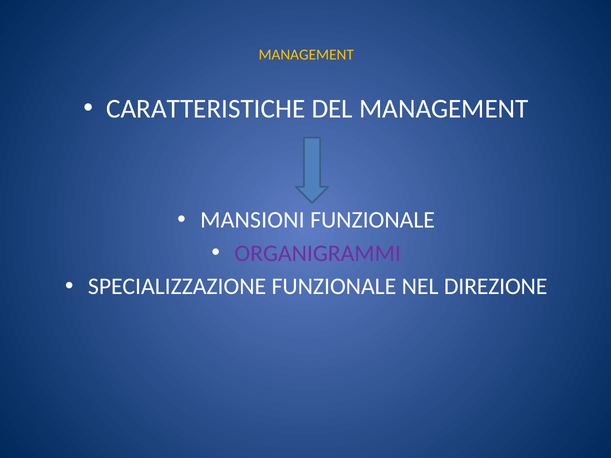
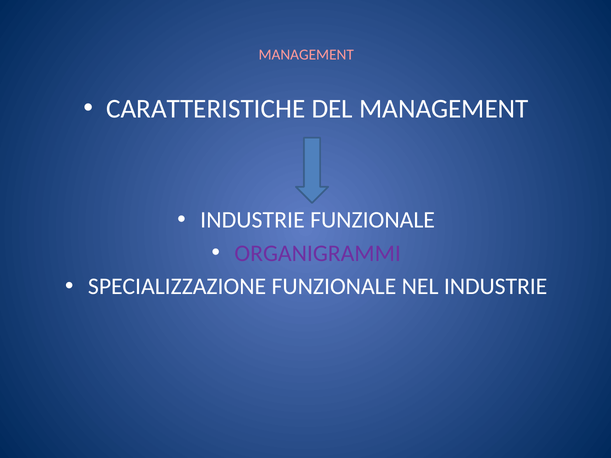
MANAGEMENT at (306, 55) colour: yellow -> pink
MANSIONI at (252, 220): MANSIONI -> INDUSTRIE
NEL DIREZIONE: DIREZIONE -> INDUSTRIE
